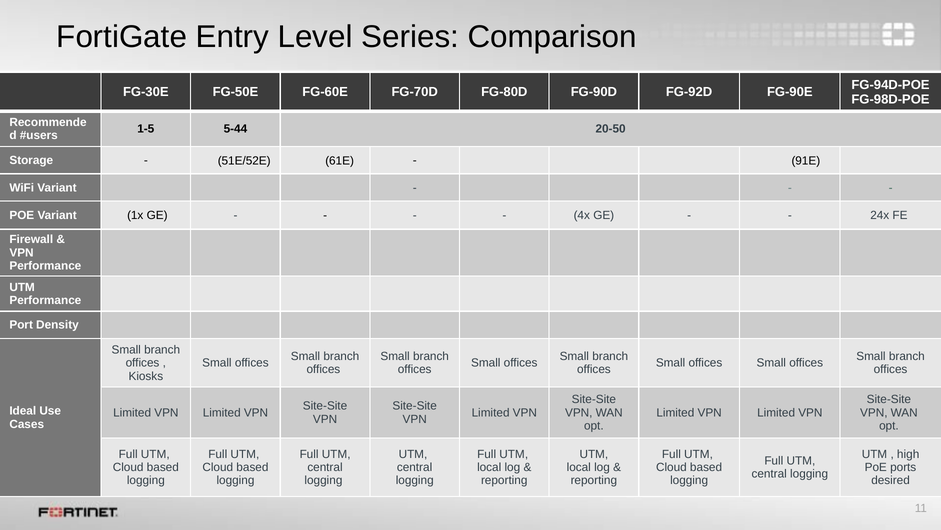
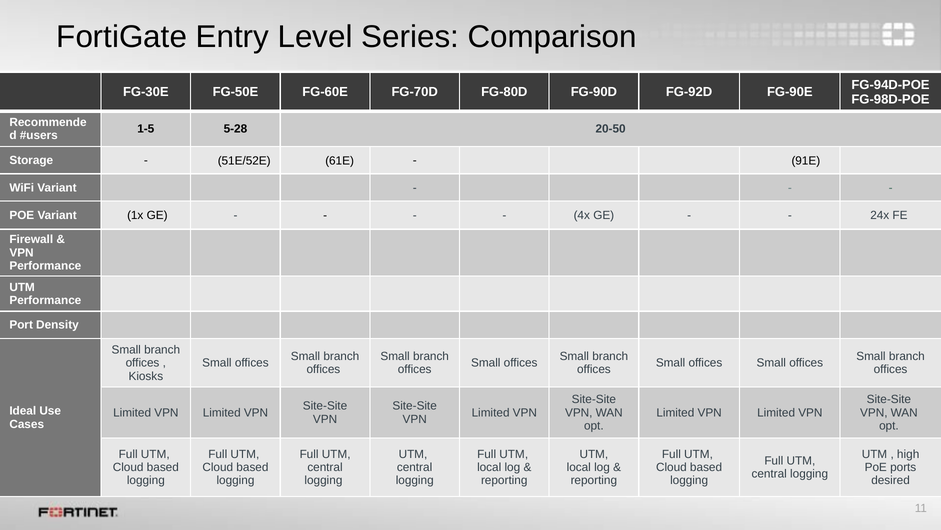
5-44: 5-44 -> 5-28
